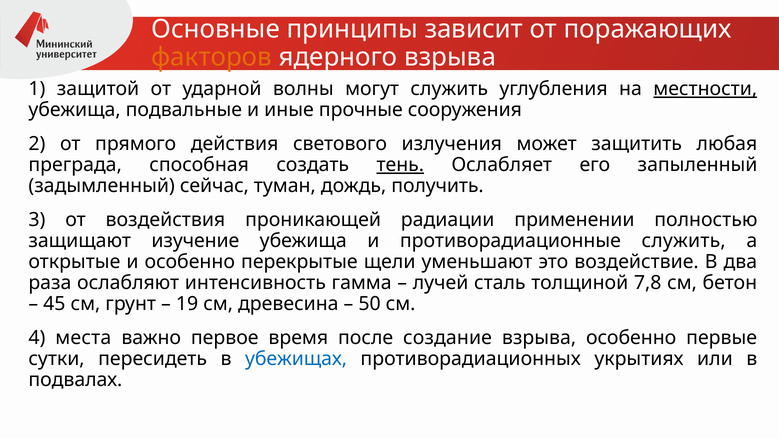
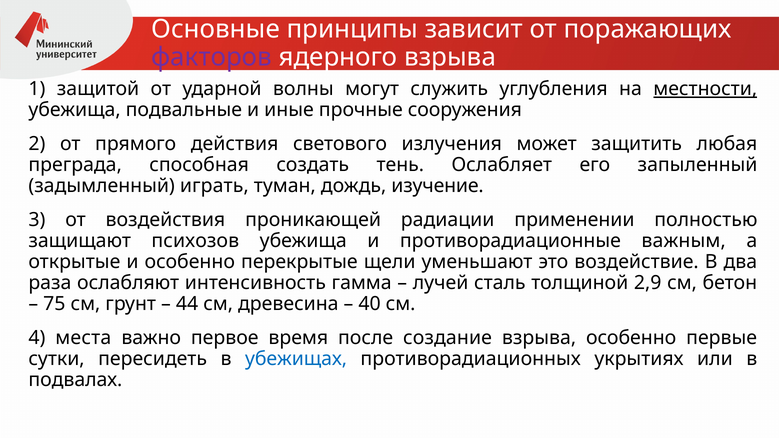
факторов colour: orange -> purple
тень underline: present -> none
сейчас: сейчас -> играть
получить: получить -> изучение
изучение: изучение -> психозов
противорадиационные служить: служить -> важным
7,8: 7,8 -> 2,9
45: 45 -> 75
19: 19 -> 44
50: 50 -> 40
